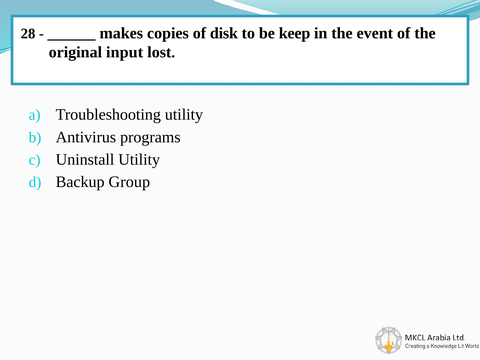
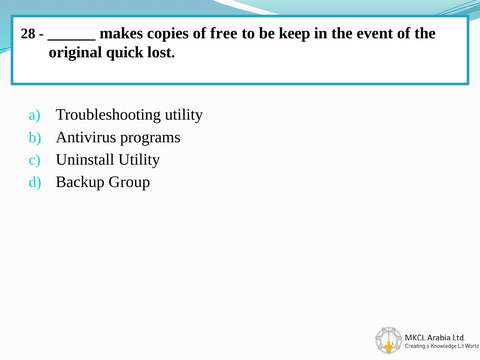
disk: disk -> free
input: input -> quick
